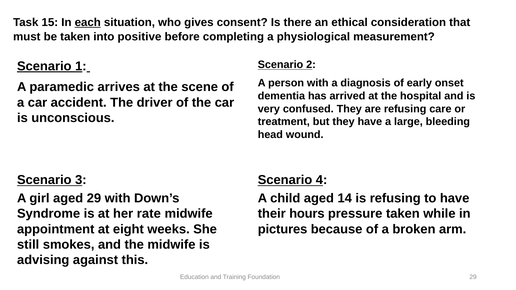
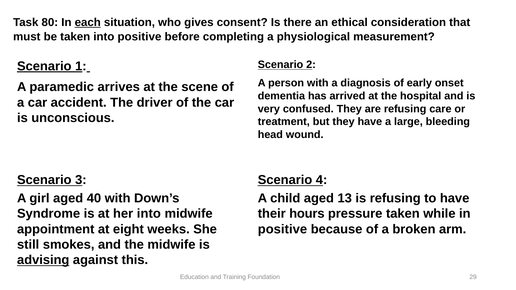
15: 15 -> 80
aged 29: 29 -> 40
14: 14 -> 13
her rate: rate -> into
pictures at (283, 229): pictures -> positive
advising underline: none -> present
